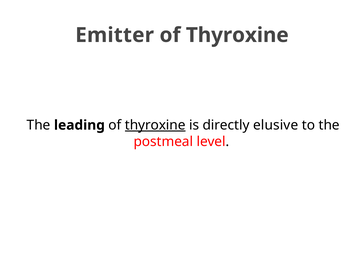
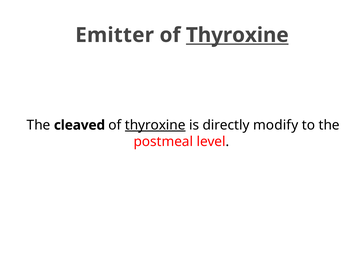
Thyroxine at (237, 35) underline: none -> present
leading: leading -> cleaved
elusive: elusive -> modify
